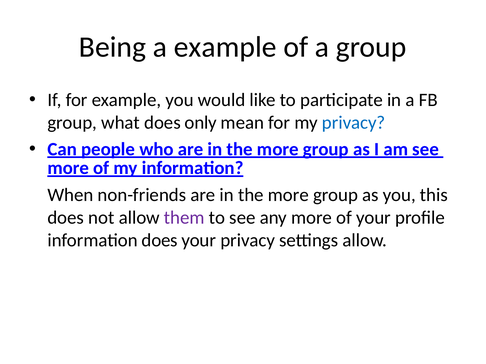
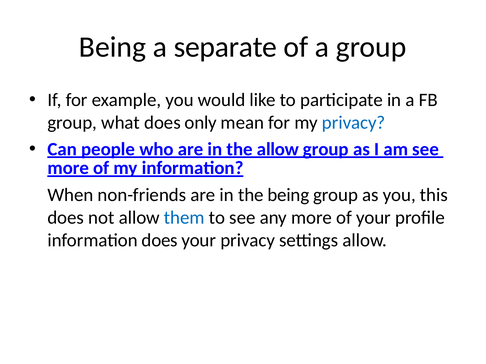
a example: example -> separate
more at (278, 149): more -> allow
more at (288, 195): more -> being
them colour: purple -> blue
